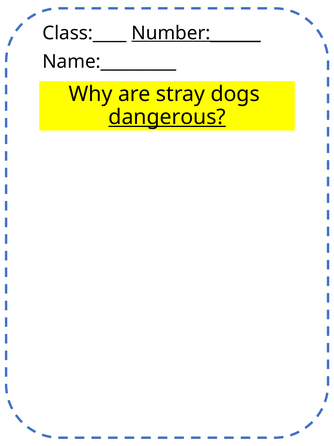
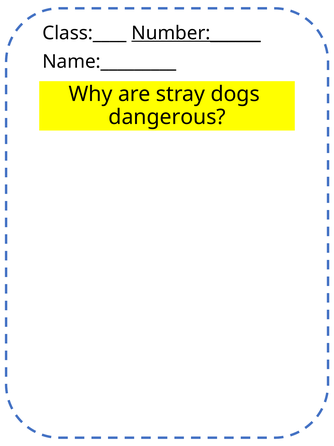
dangerous underline: present -> none
